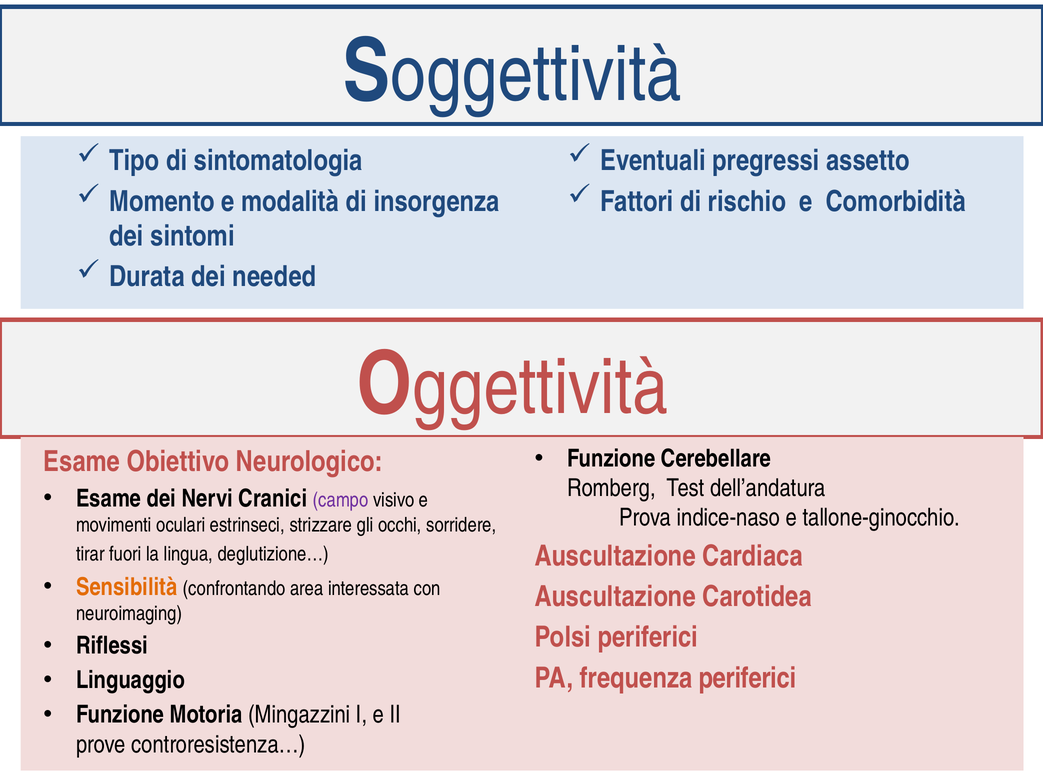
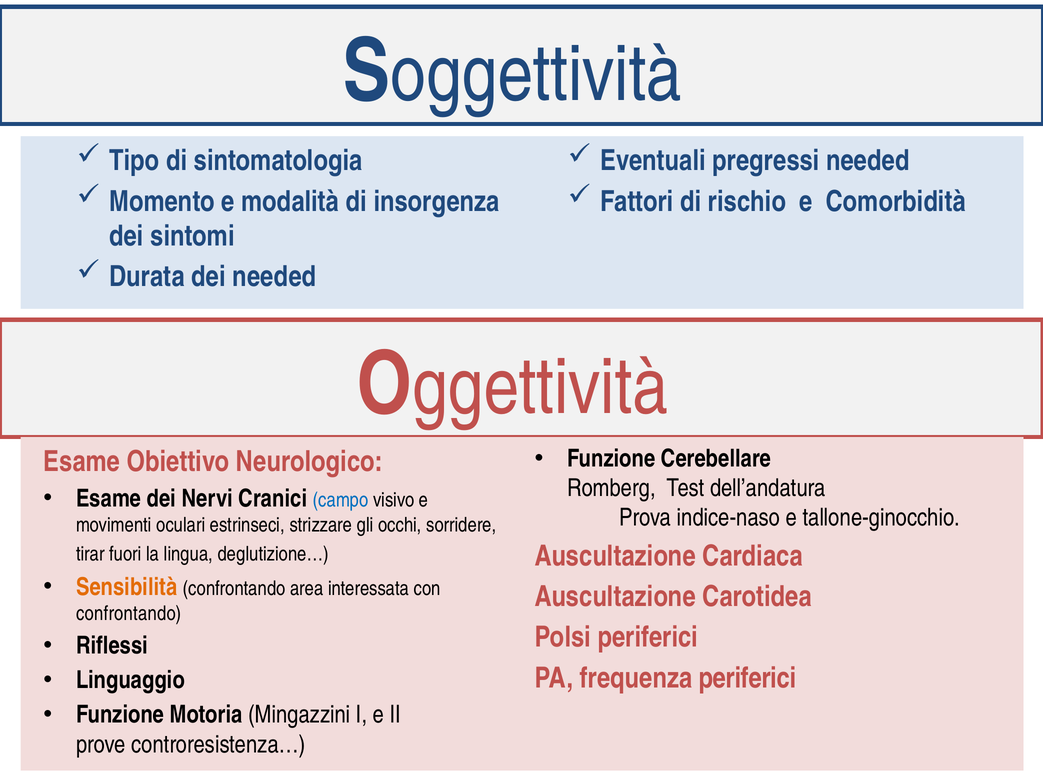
pregressi assetto: assetto -> needed
campo colour: purple -> blue
neuroimaging at (129, 613): neuroimaging -> confrontando
